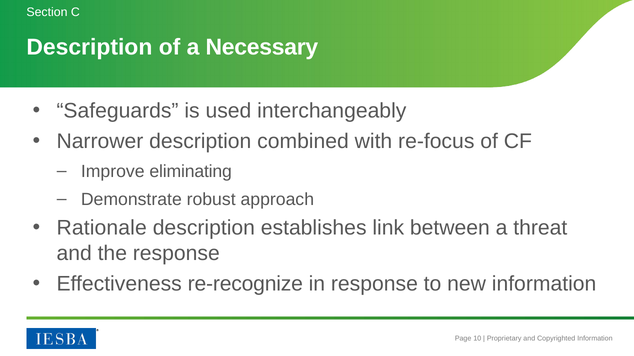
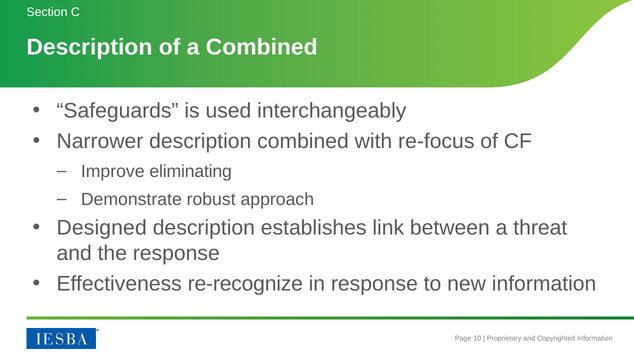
a Necessary: Necessary -> Combined
Rationale: Rationale -> Designed
